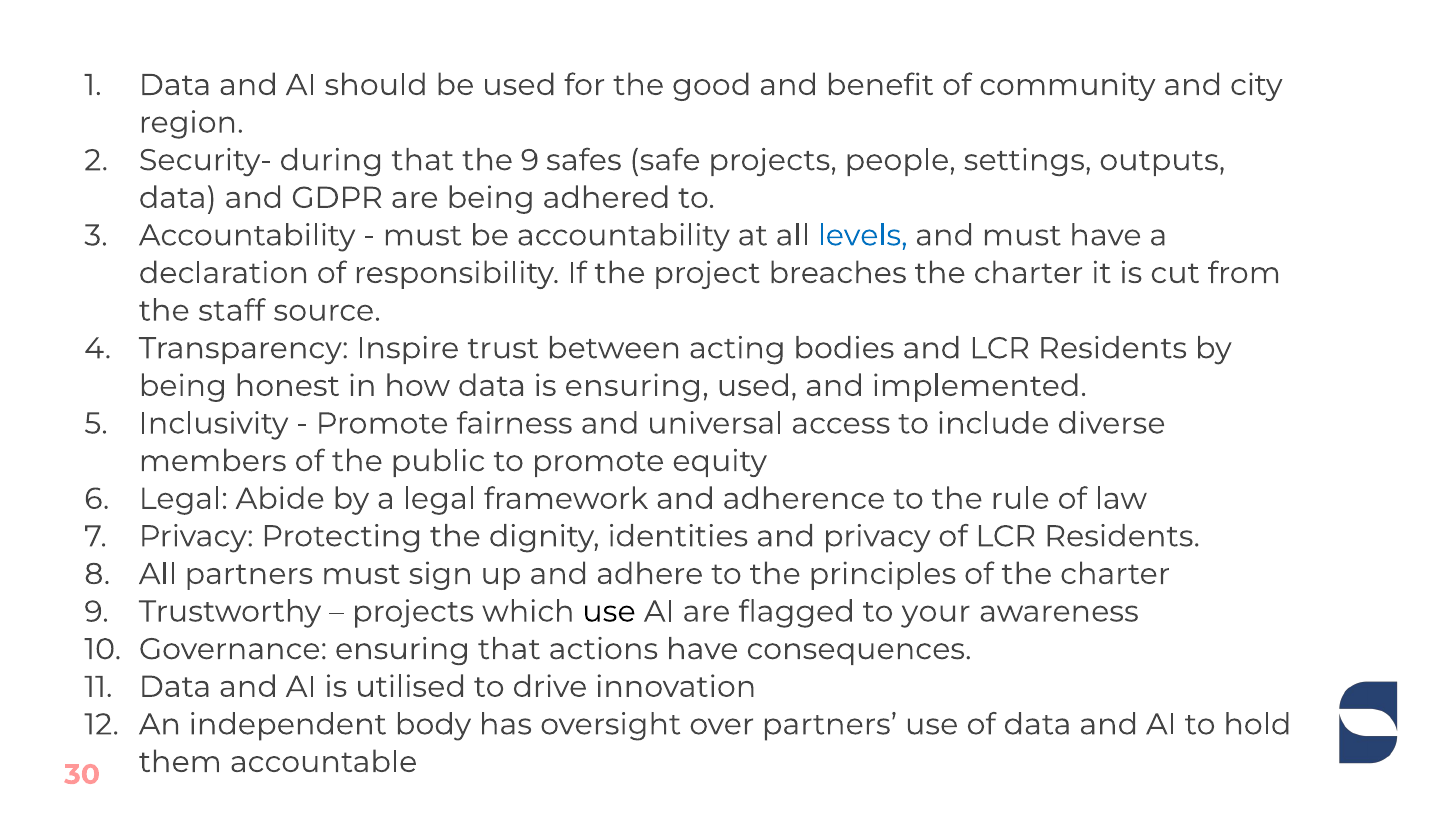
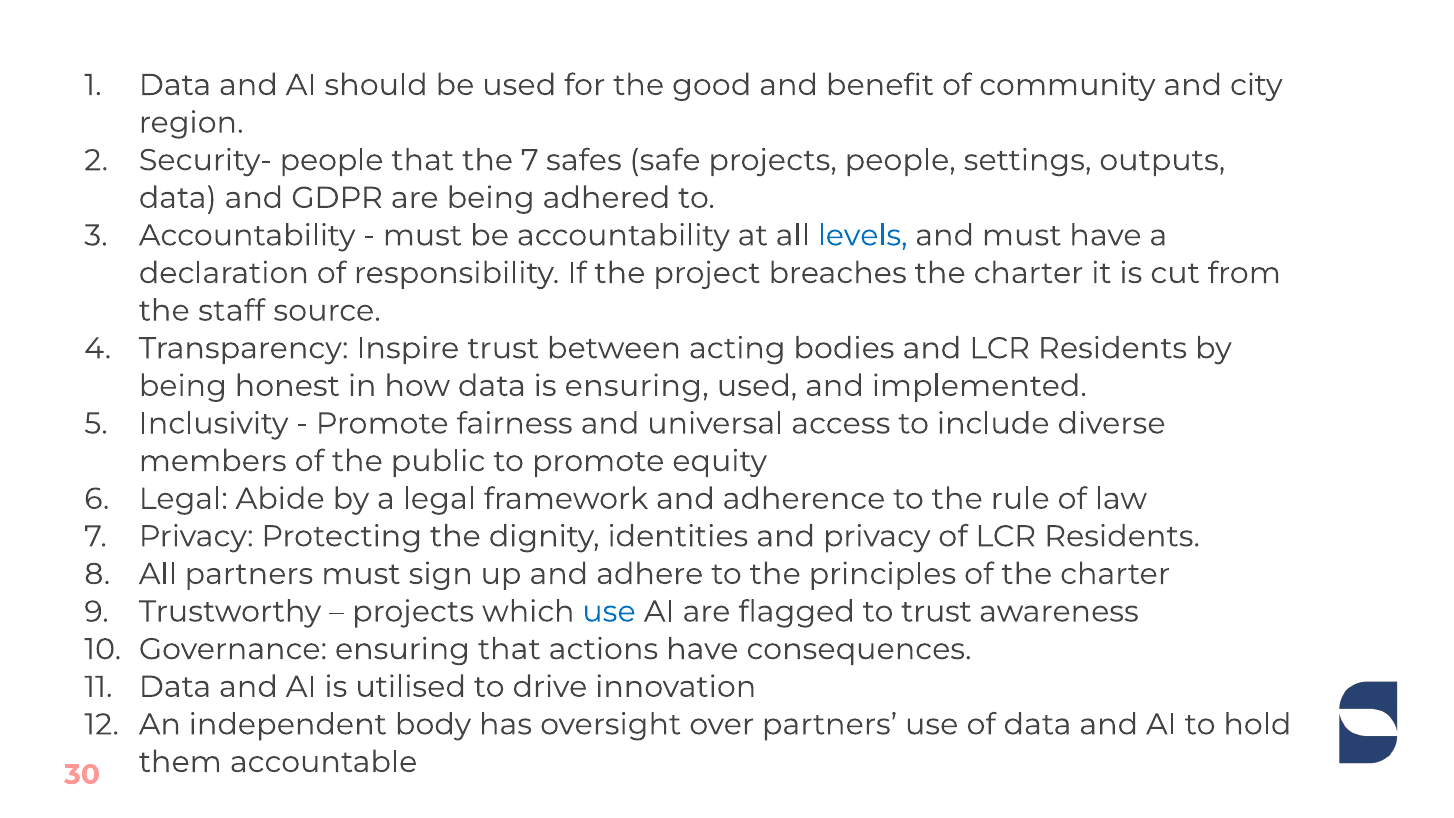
Security- during: during -> people
the 9: 9 -> 7
use at (609, 612) colour: black -> blue
to your: your -> trust
